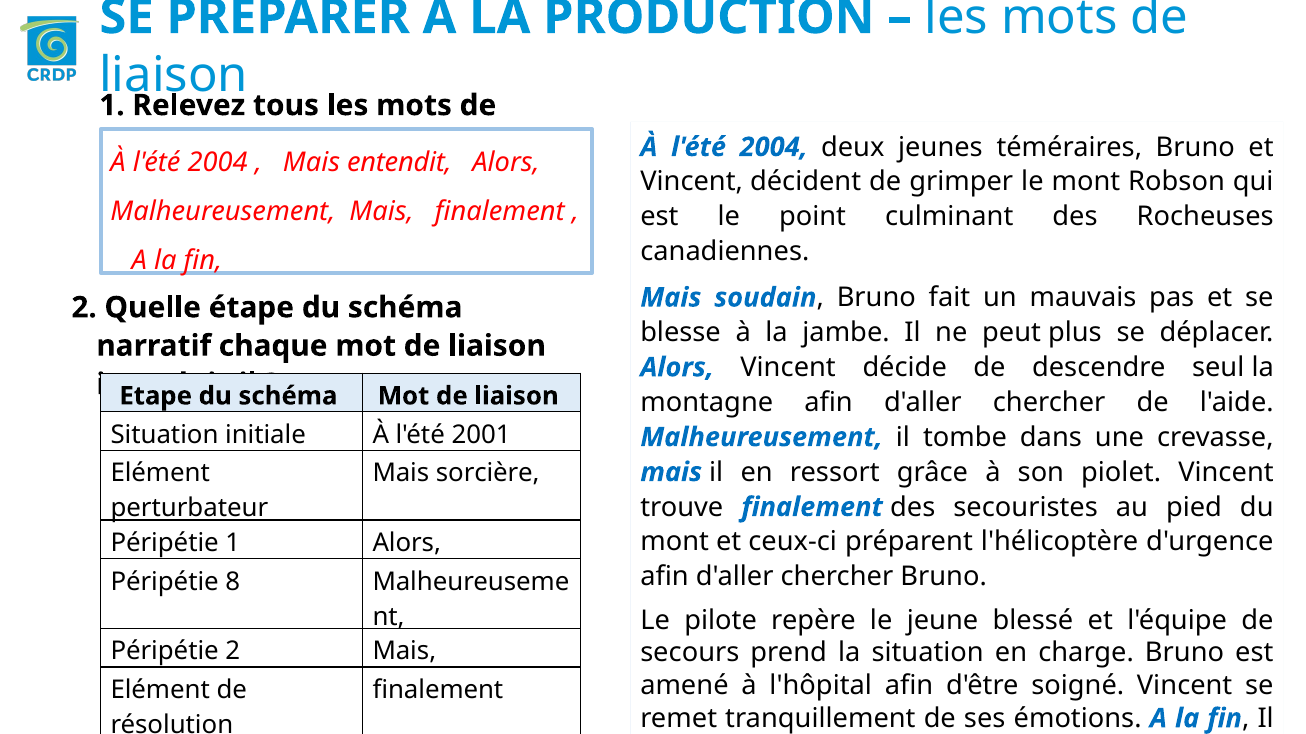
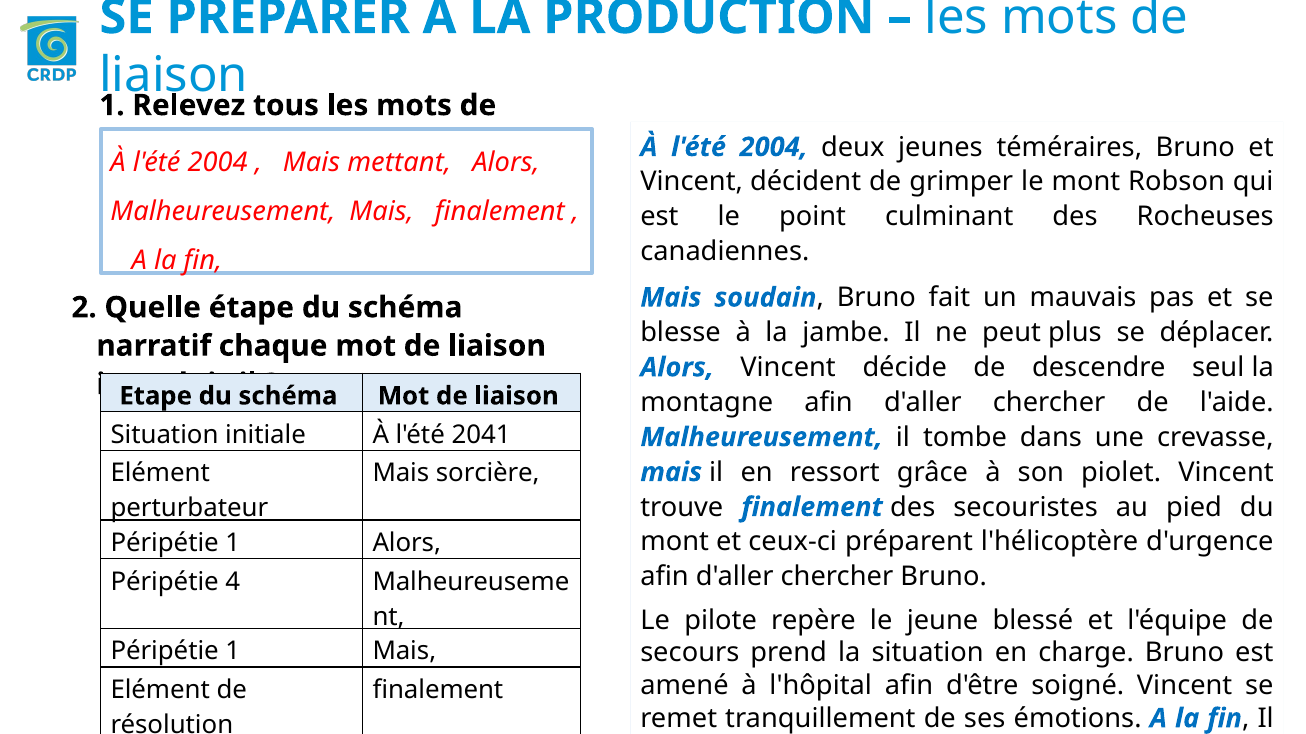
entendit: entendit -> mettant
2001: 2001 -> 2041
8: 8 -> 4
2 at (233, 652): 2 -> 1
